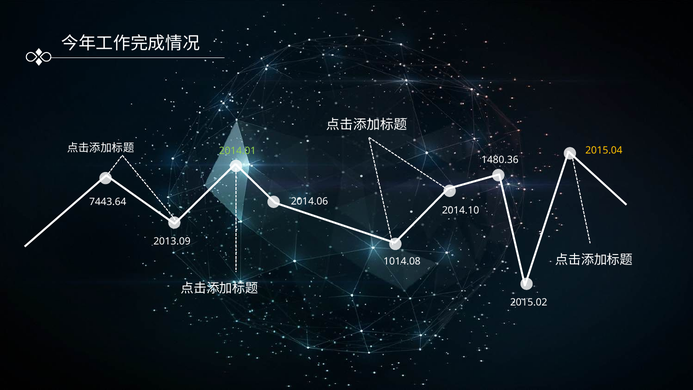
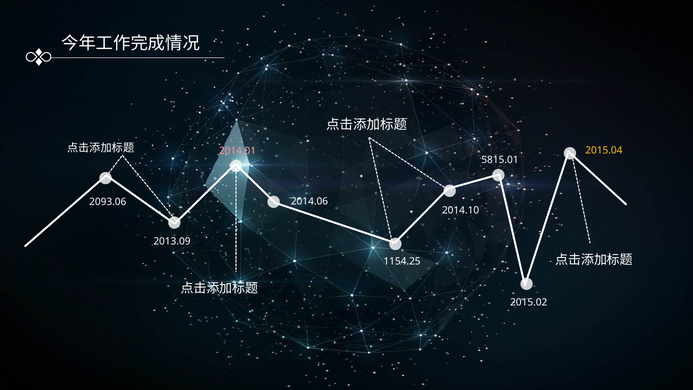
2014.01 colour: light green -> pink
1480.36: 1480.36 -> 5815.01
7443.64: 7443.64 -> 2093.06
1014.08: 1014.08 -> 1154.25
